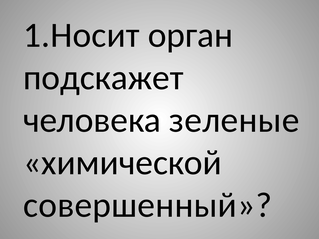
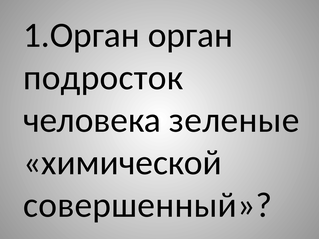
1.Носит: 1.Носит -> 1.Орган
подскажет: подскажет -> подросток
